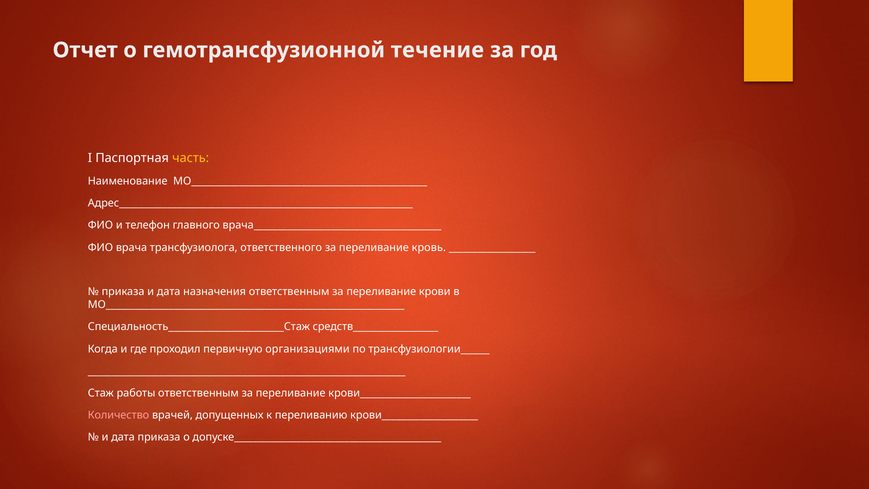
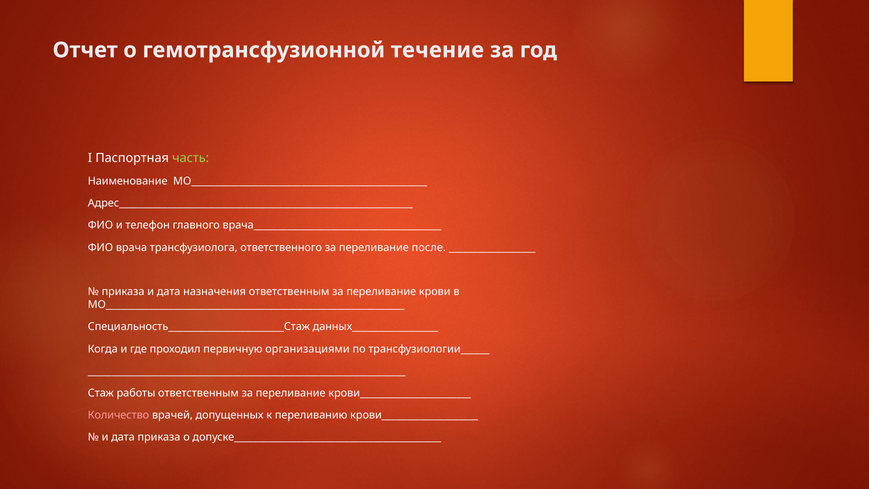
часть colour: yellow -> light green
кровь: кровь -> после
средств__________________: средств__________________ -> данных__________________
